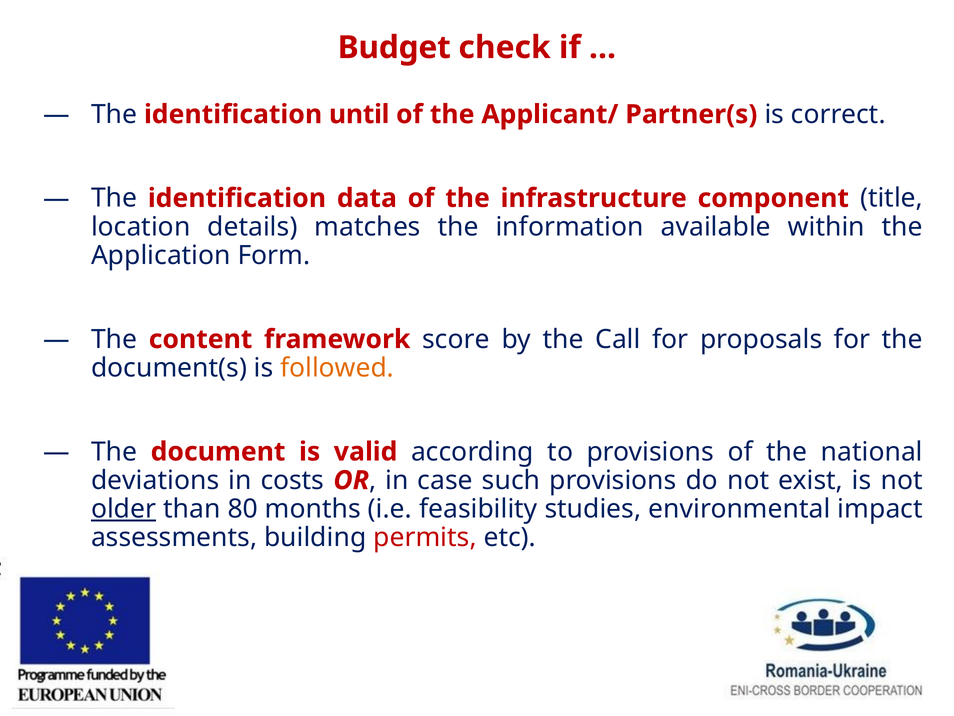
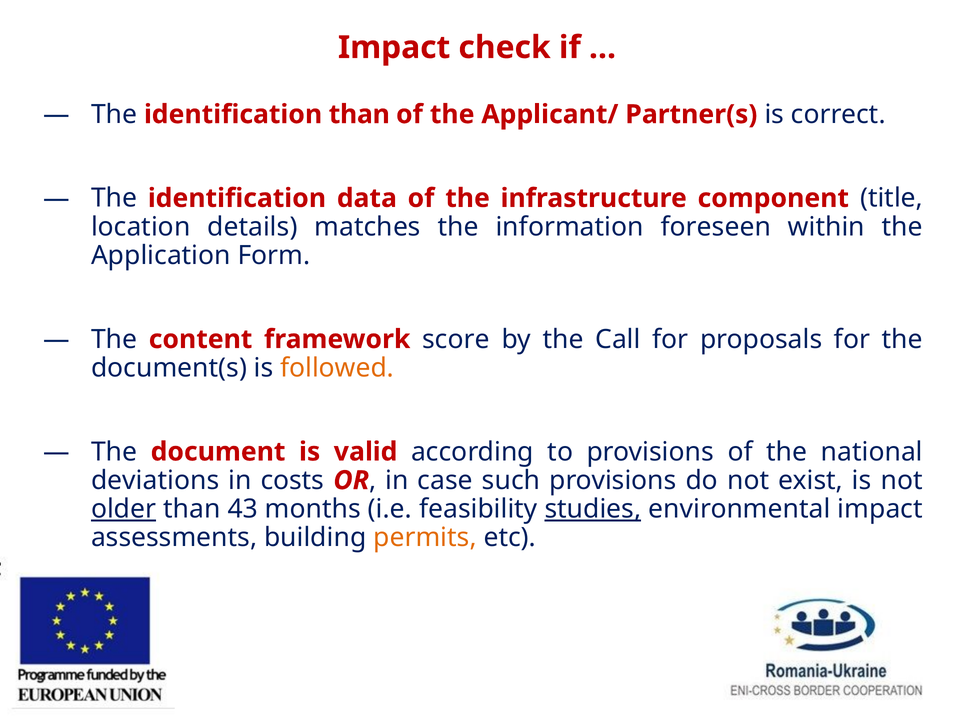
Budget at (394, 47): Budget -> Impact
identification until: until -> than
available: available -> foreseen
80: 80 -> 43
studies underline: none -> present
permits colour: red -> orange
